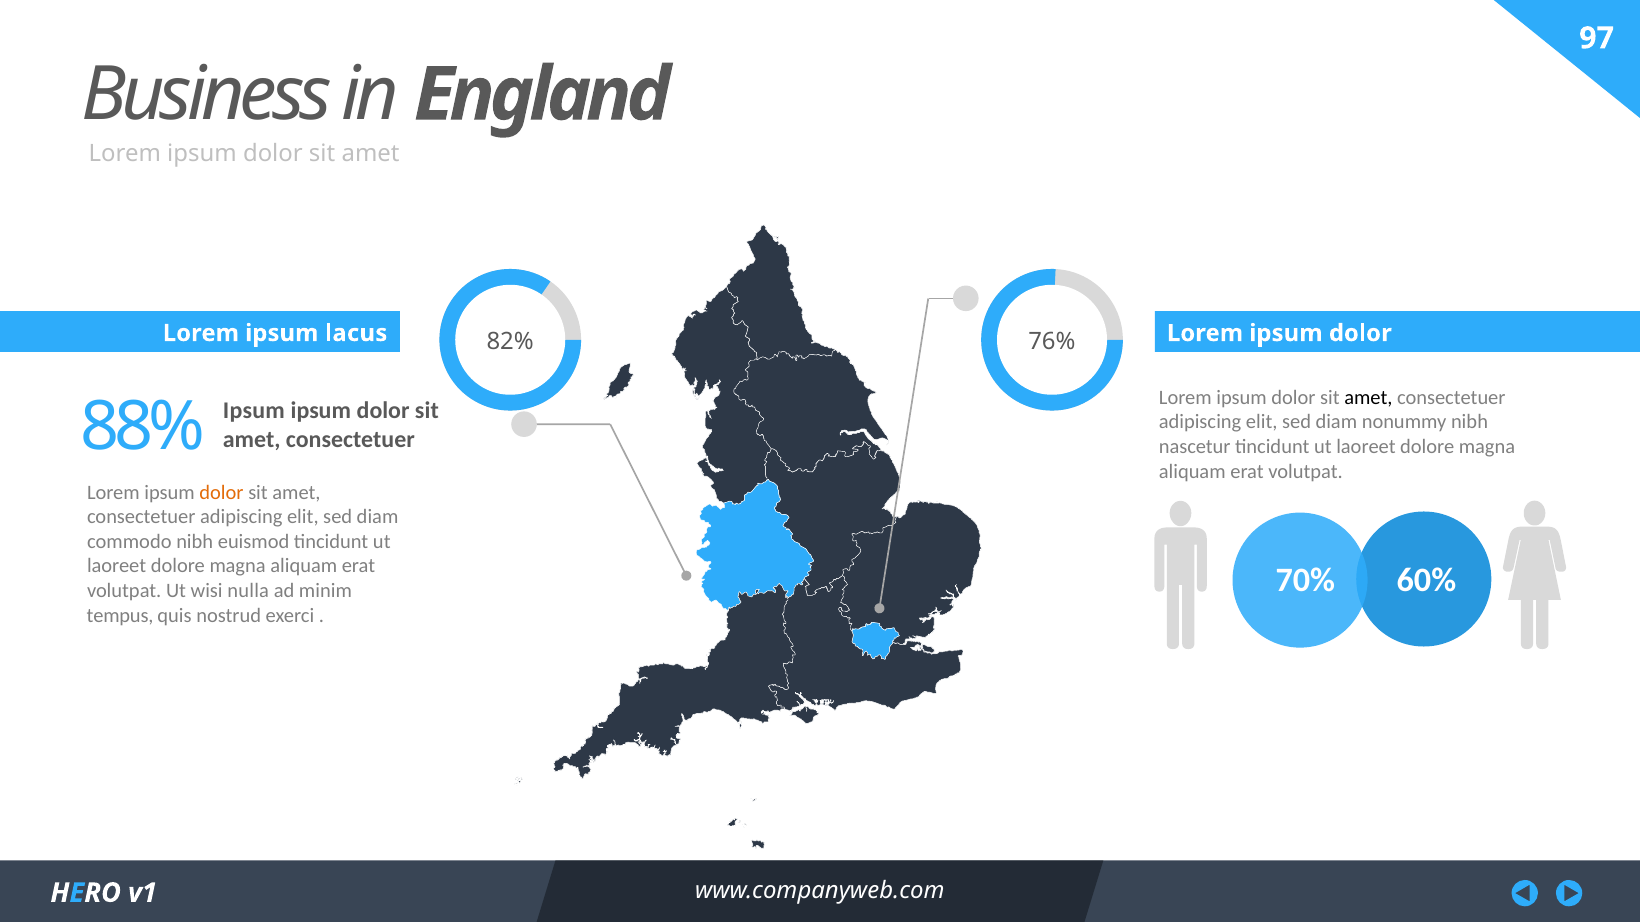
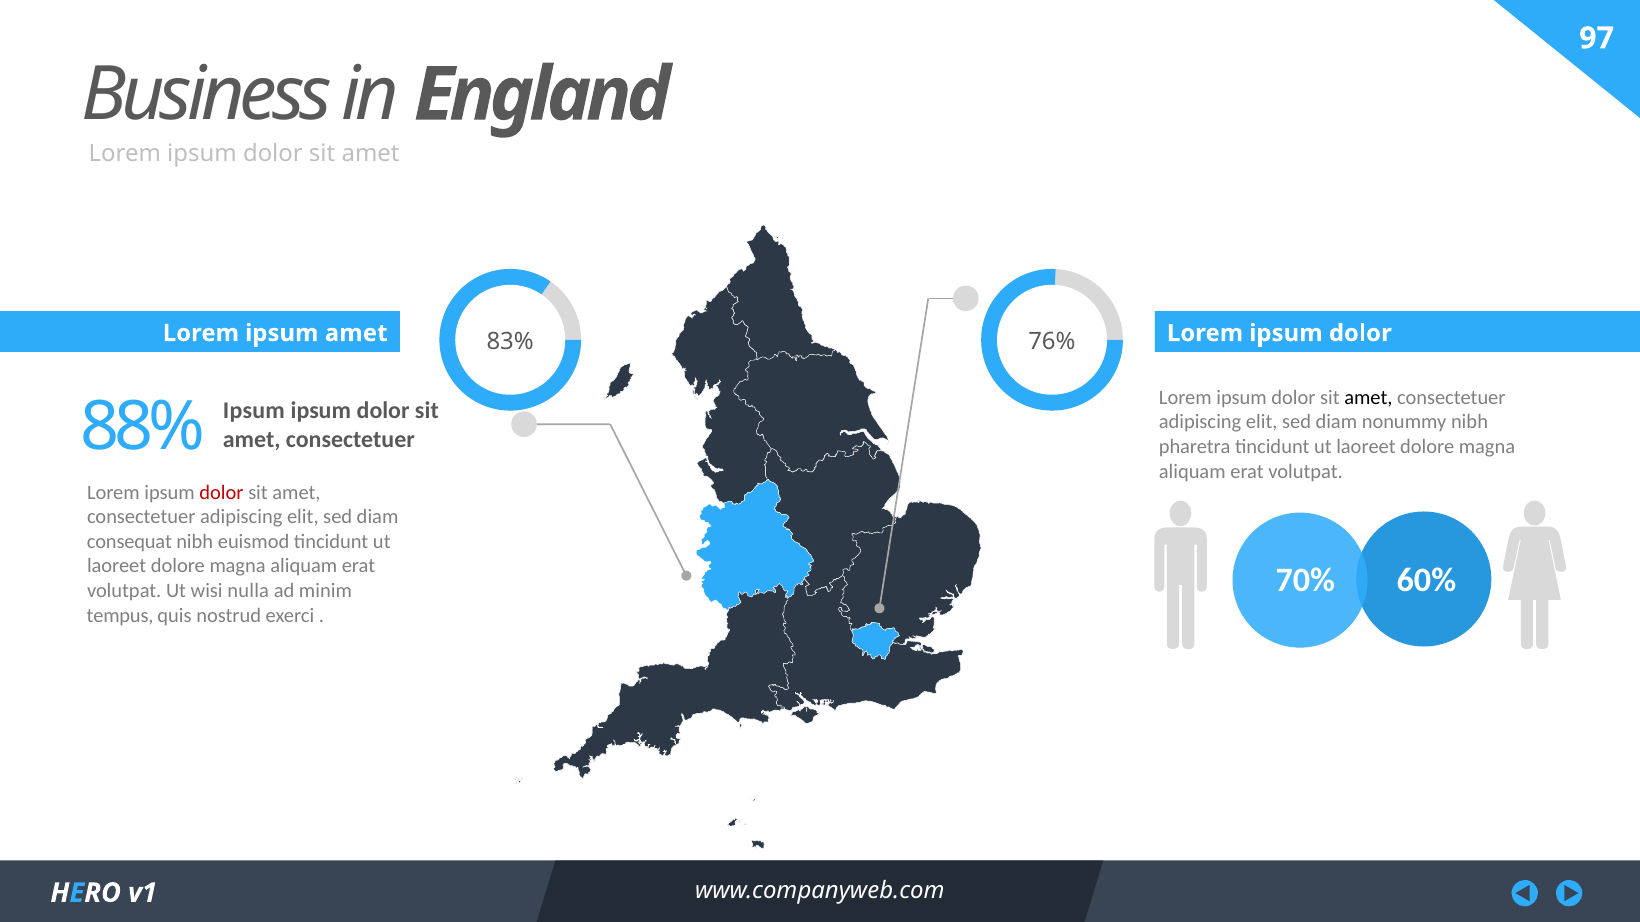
ipsum lacus: lacus -> amet
82%: 82% -> 83%
nascetur: nascetur -> pharetra
dolor at (221, 493) colour: orange -> red
commodo: commodo -> consequat
